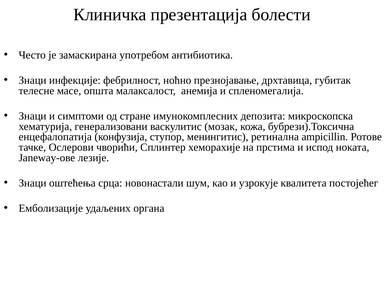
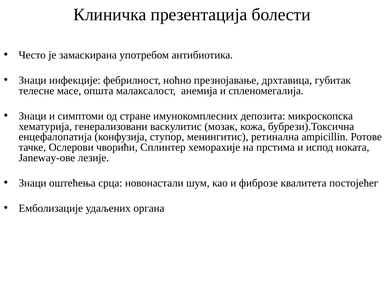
узрокује: узрокује -> фиброзе
